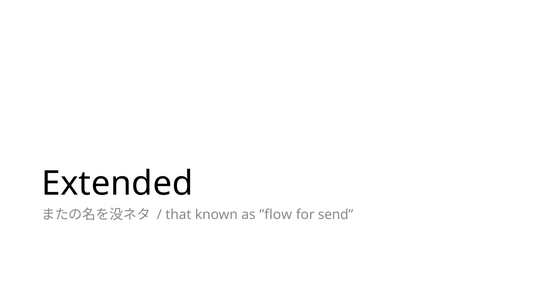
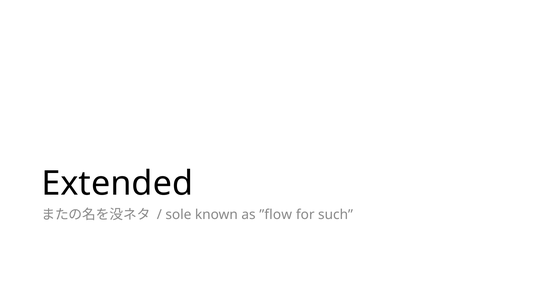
that: that -> sole
send: send -> such
